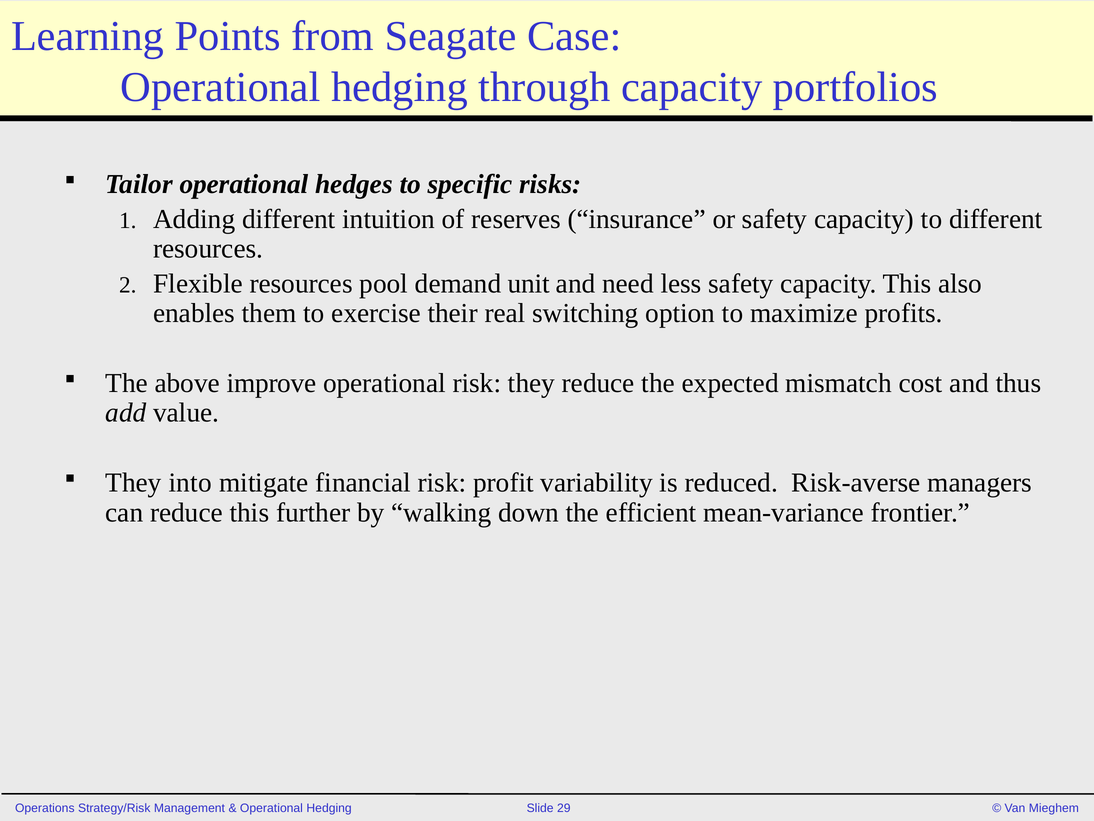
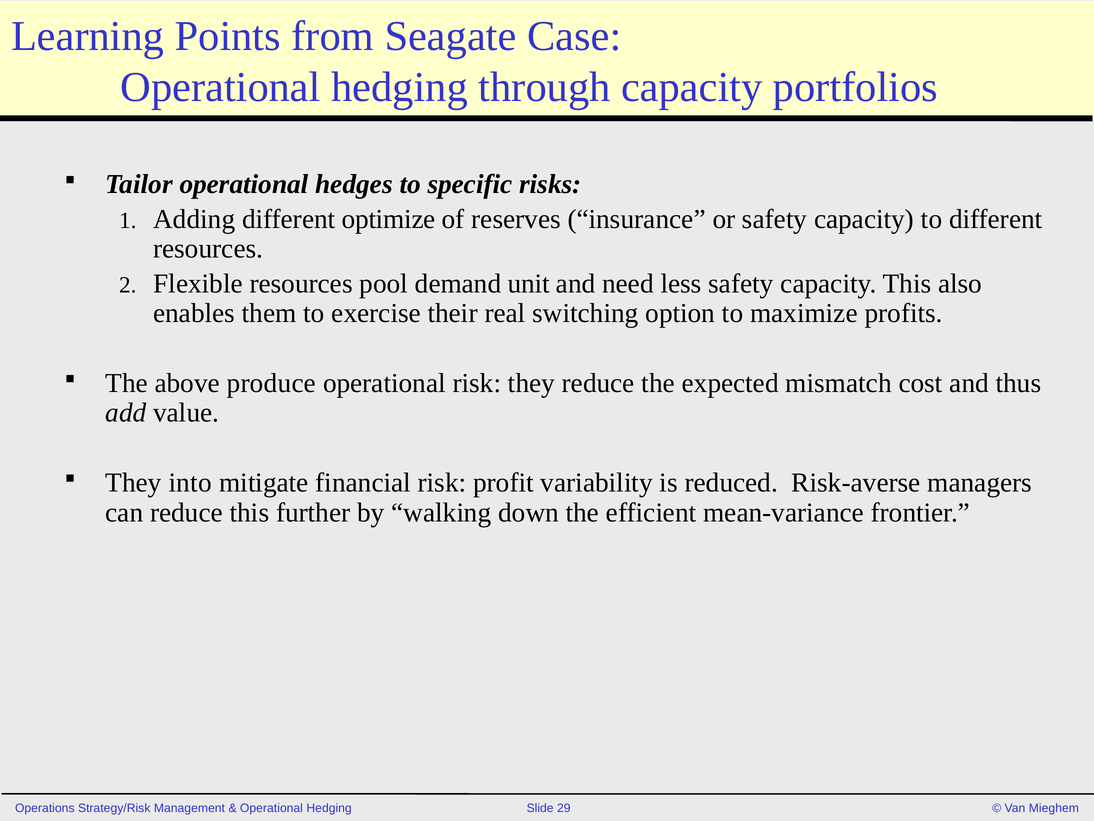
intuition: intuition -> optimize
improve: improve -> produce
